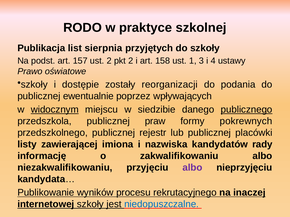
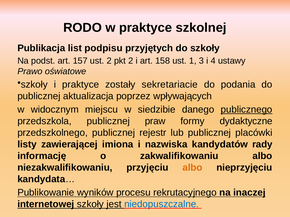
sierpnia: sierpnia -> podpisu
i dostępie: dostępie -> praktyce
reorganizacji: reorganizacji -> sekretariacie
ewentualnie: ewentualnie -> aktualizacja
widocznym underline: present -> none
pokrewnych: pokrewnych -> dydaktyczne
albo at (192, 168) colour: purple -> orange
